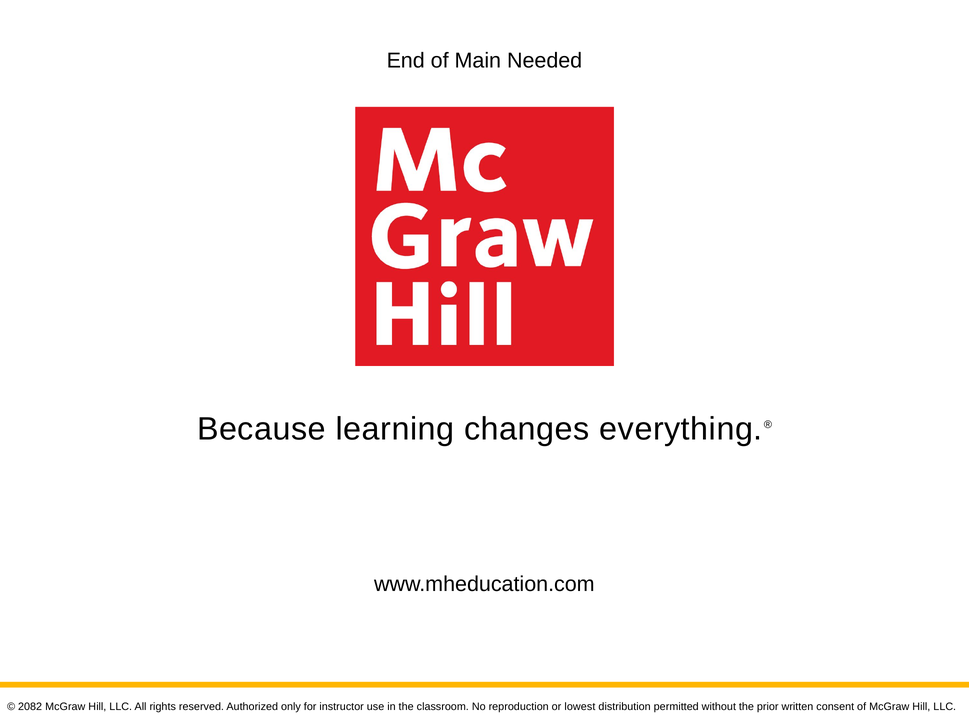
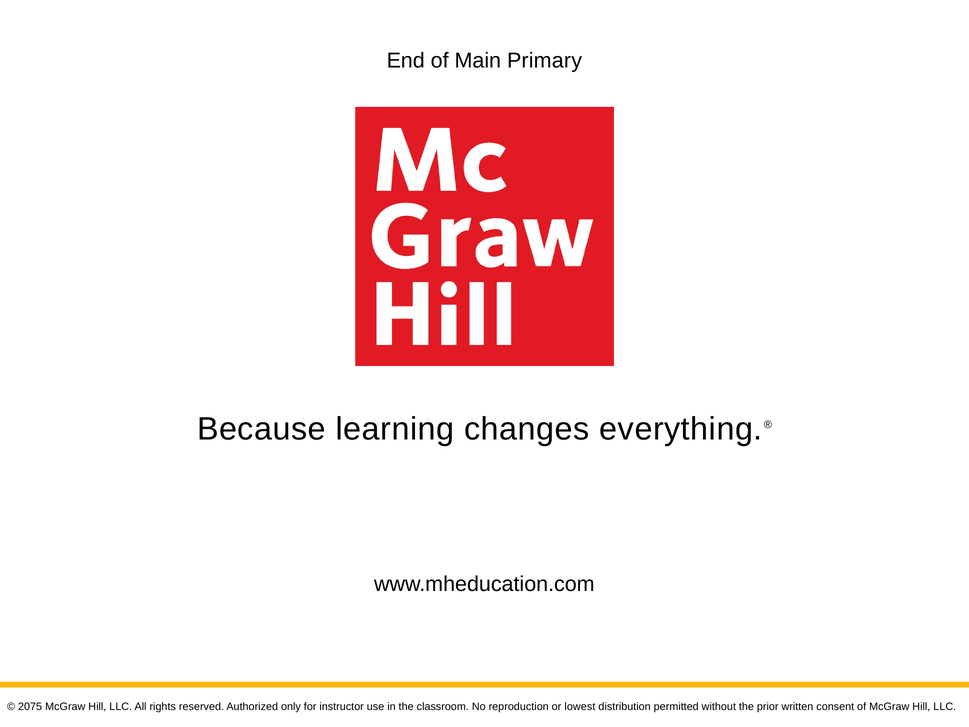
Needed: Needed -> Primary
2082: 2082 -> 2075
